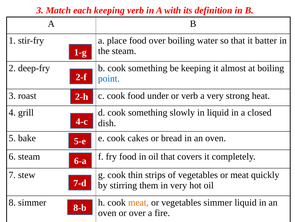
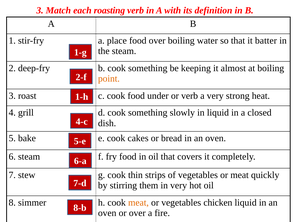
each keeping: keeping -> roasting
point colour: blue -> orange
2-h: 2-h -> 1-h
vegetables simmer: simmer -> chicken
